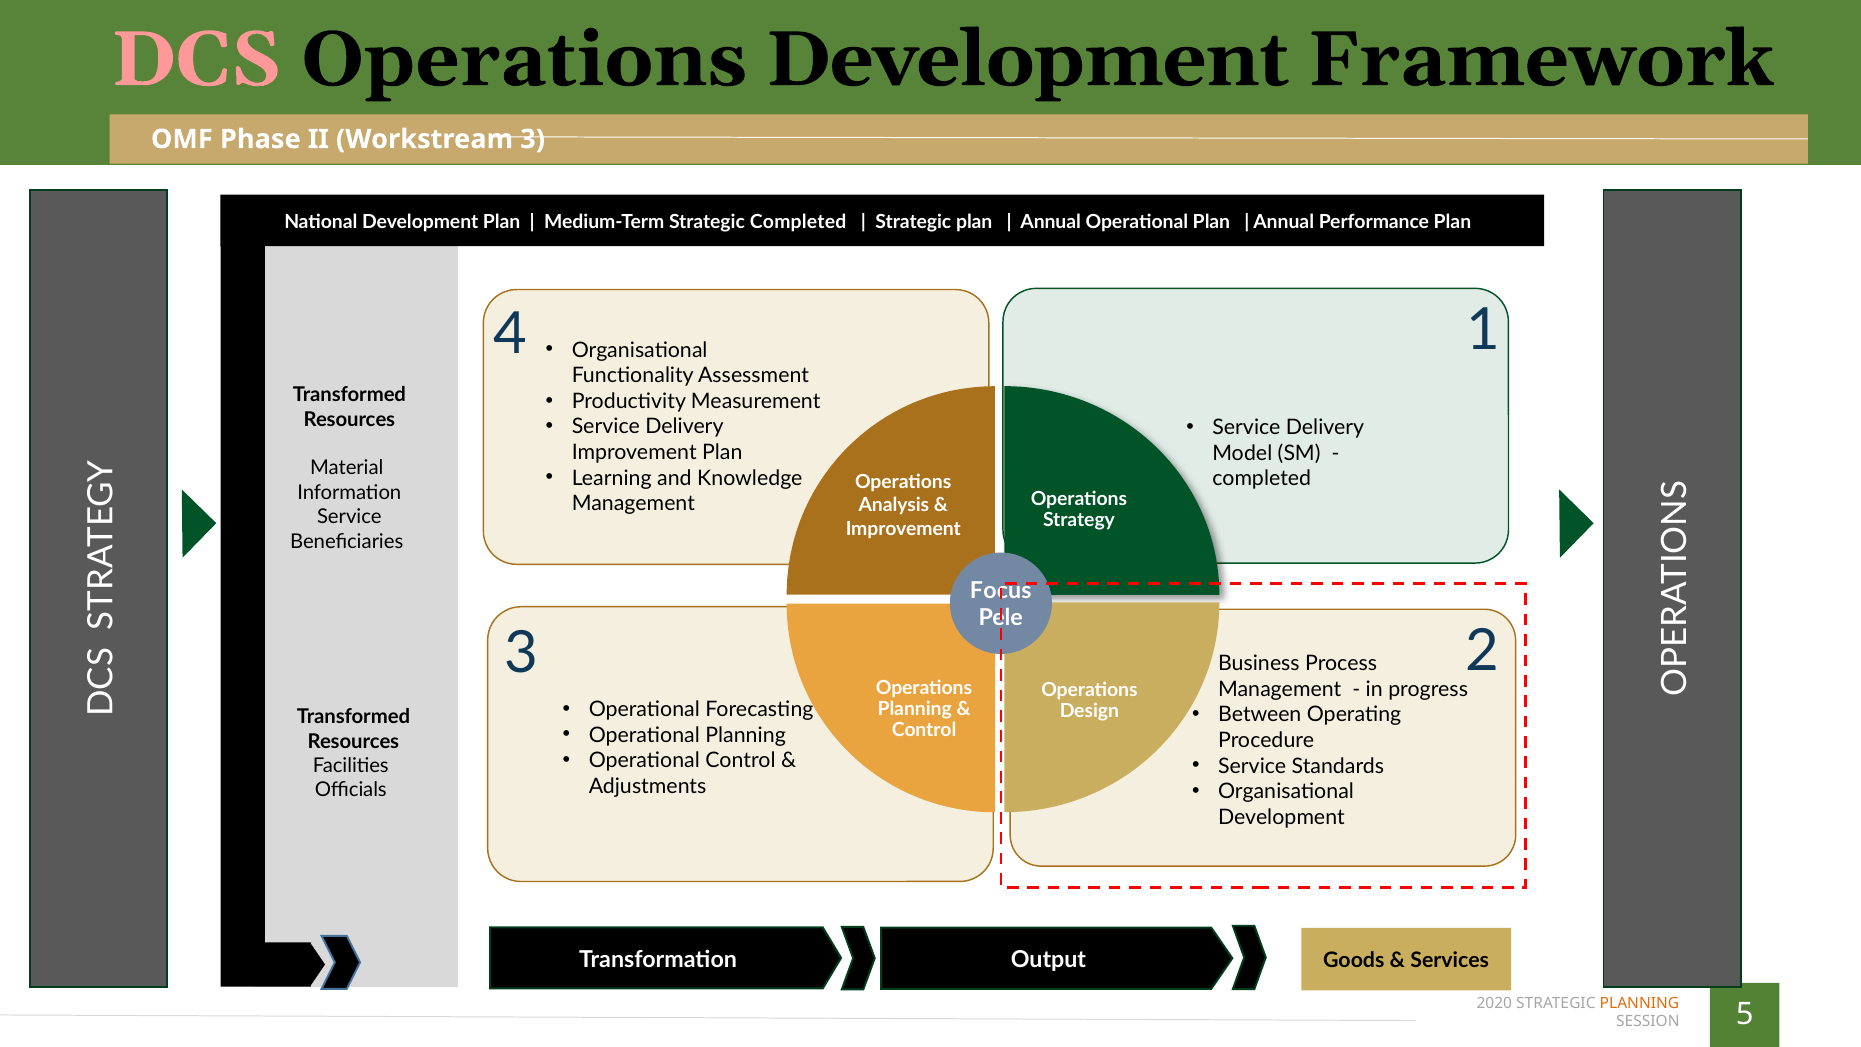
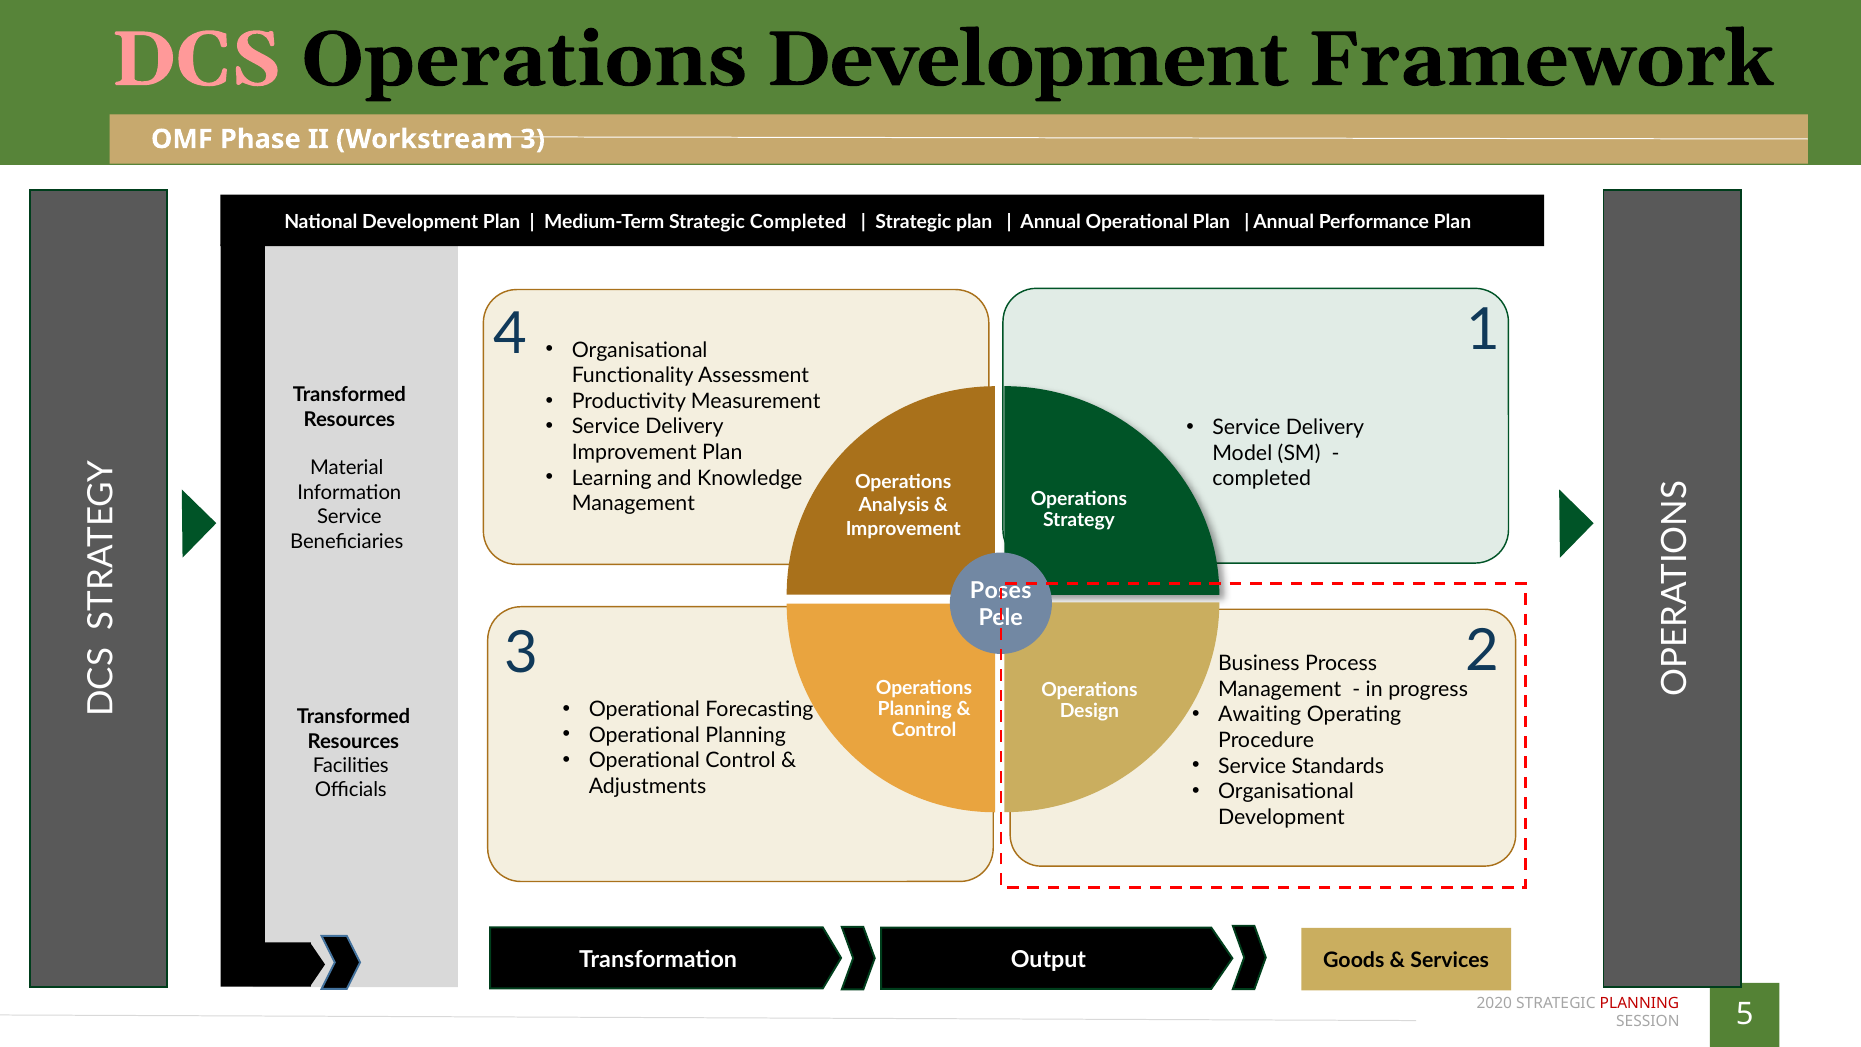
Focus: Focus -> Poses
Between: Between -> Awaiting
PLANNING at (1639, 1003) colour: orange -> red
